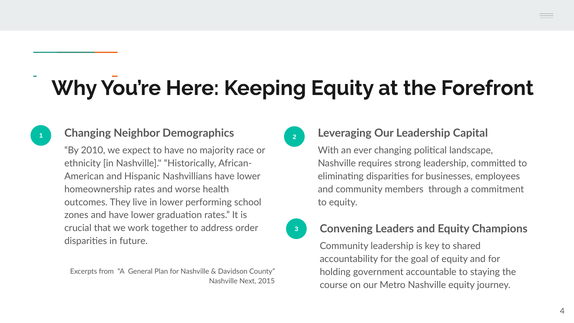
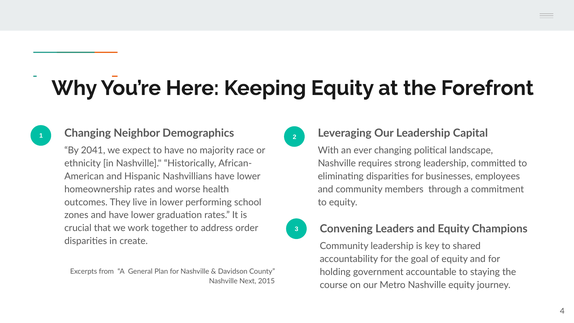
2010: 2010 -> 2041
future: future -> create
